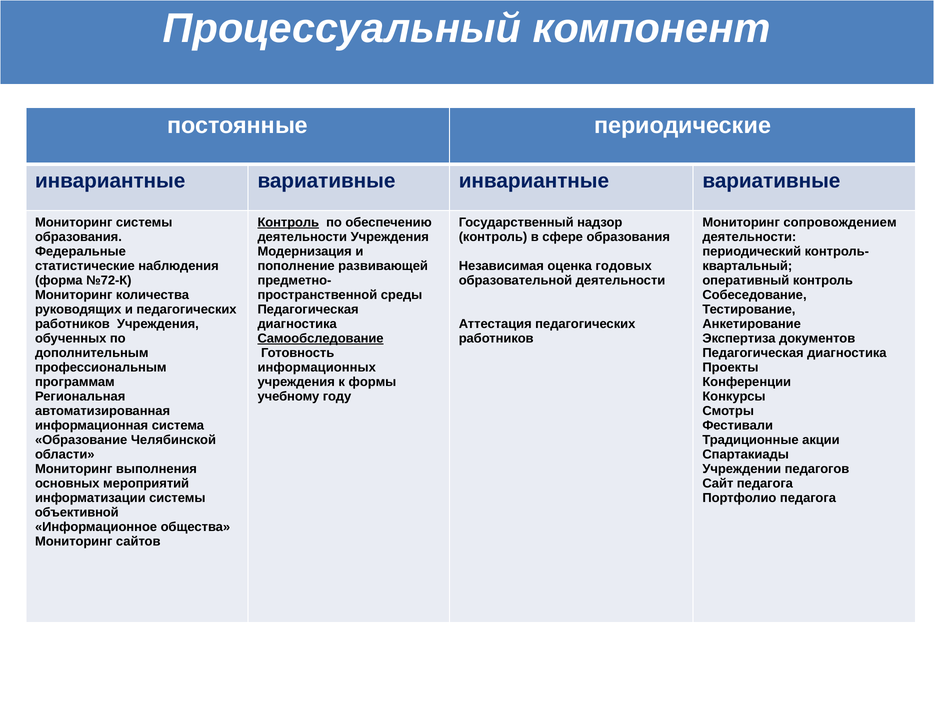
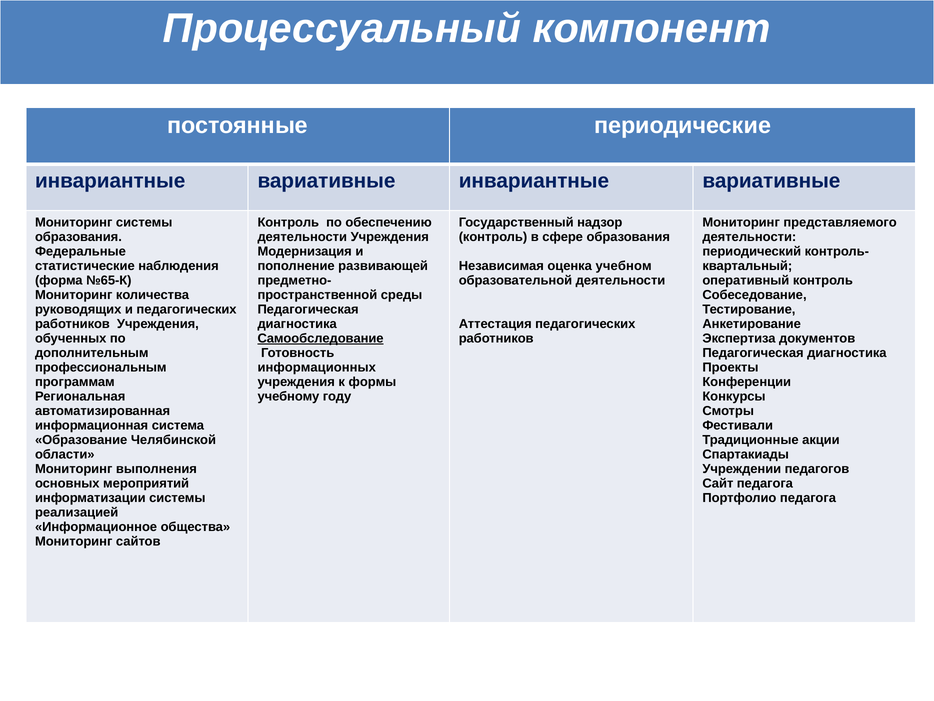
Контроль at (288, 222) underline: present -> none
сопровождением: сопровождением -> представляемого
годовых: годовых -> учебном
№72-К: №72-К -> №65-К
объективной: объективной -> реализацией
